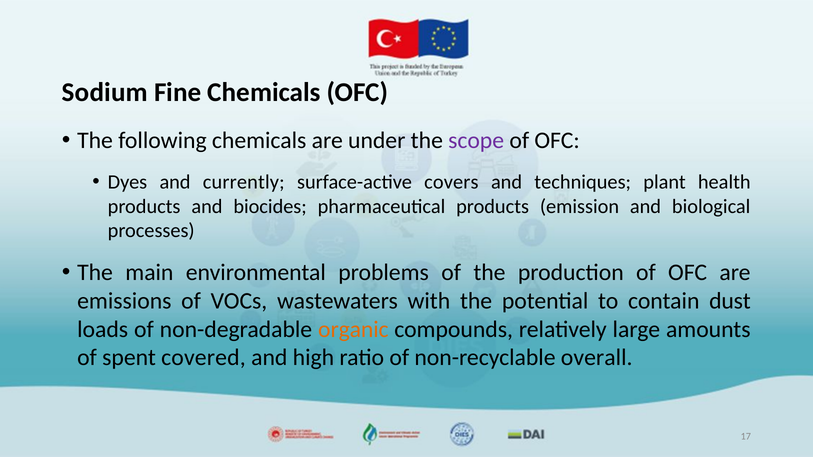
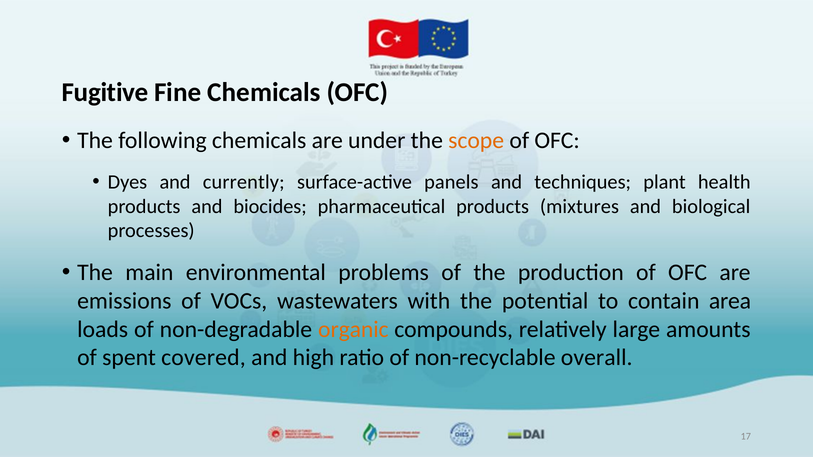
Sodium: Sodium -> Fugitive
scope colour: purple -> orange
covers: covers -> panels
emission: emission -> mixtures
dust: dust -> area
